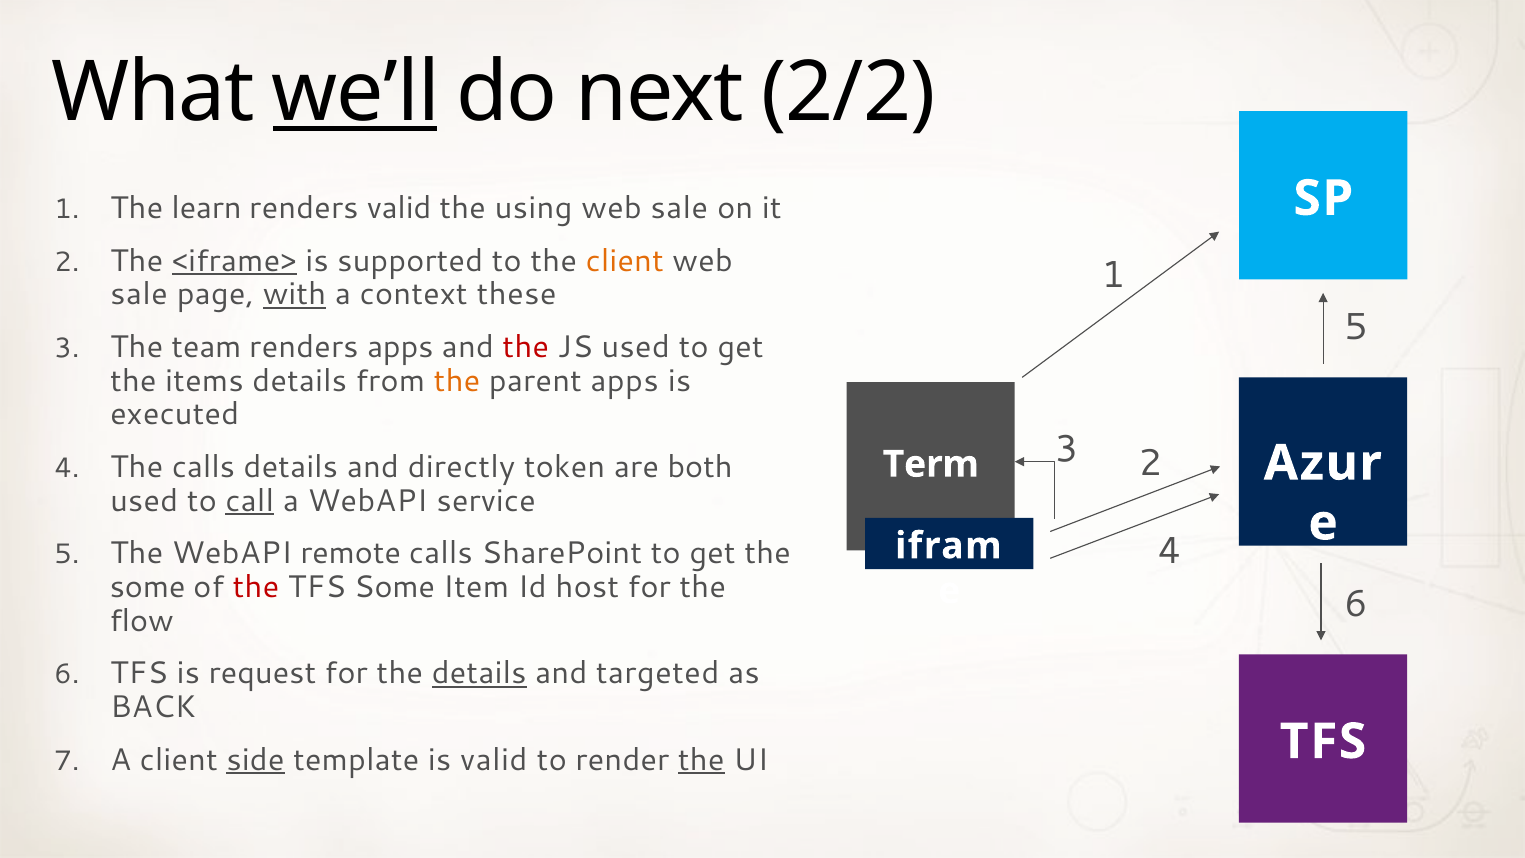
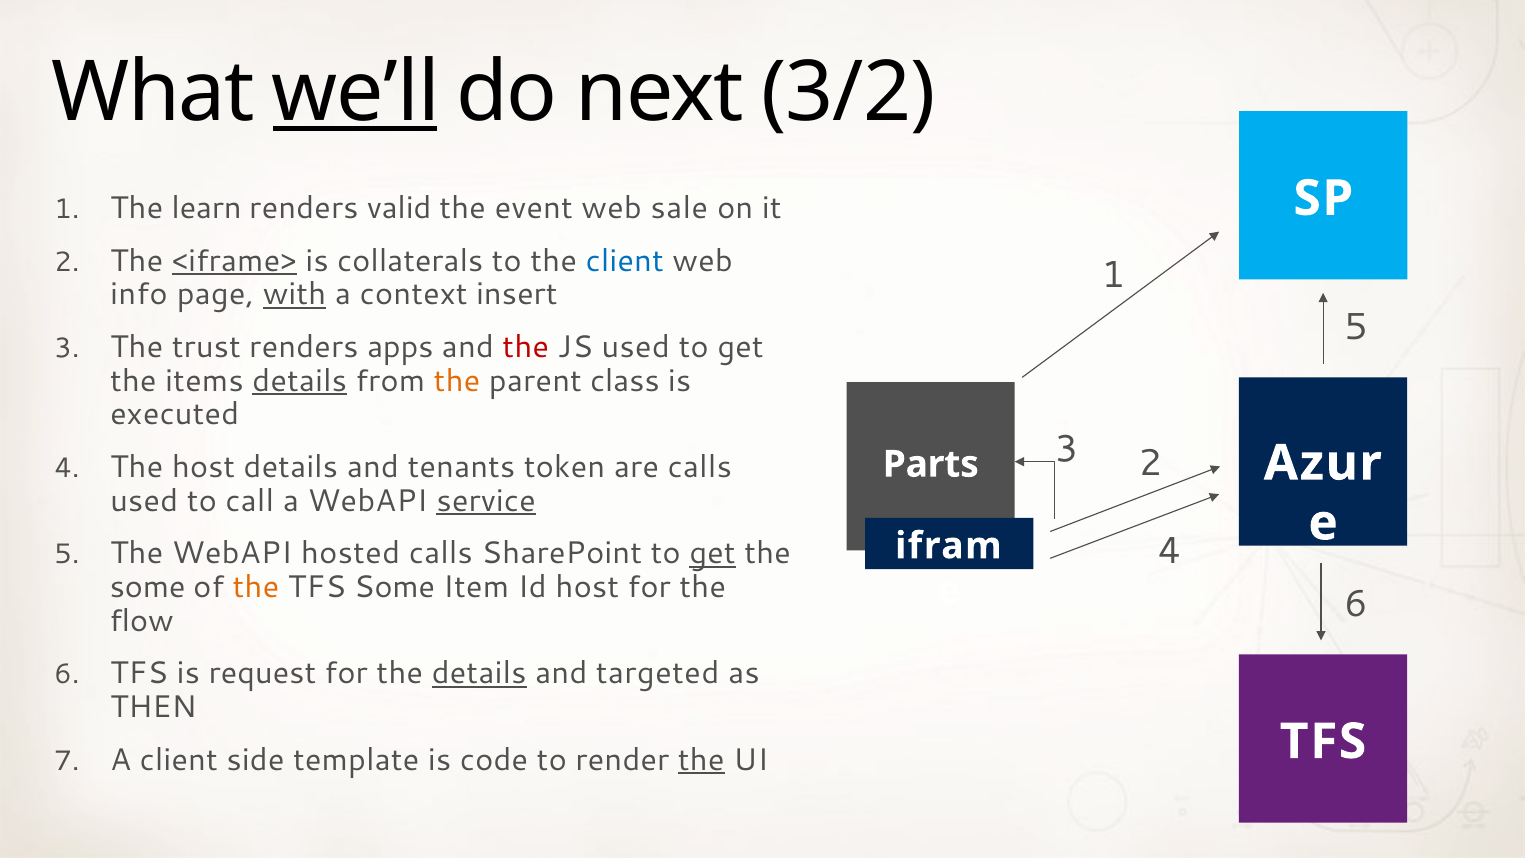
2/2: 2/2 -> 3/2
using: using -> event
supported: supported -> collaterals
client at (625, 261) colour: orange -> blue
sale at (139, 294): sale -> info
these: these -> insert
team: team -> trust
details at (300, 381) underline: none -> present
parent apps: apps -> class
The calls: calls -> host
directly: directly -> tenants
are both: both -> calls
Term: Term -> Parts
call underline: present -> none
service underline: none -> present
remote: remote -> hosted
get at (713, 553) underline: none -> present
the at (256, 587) colour: red -> orange
BACK: BACK -> THEN
side underline: present -> none
is valid: valid -> code
